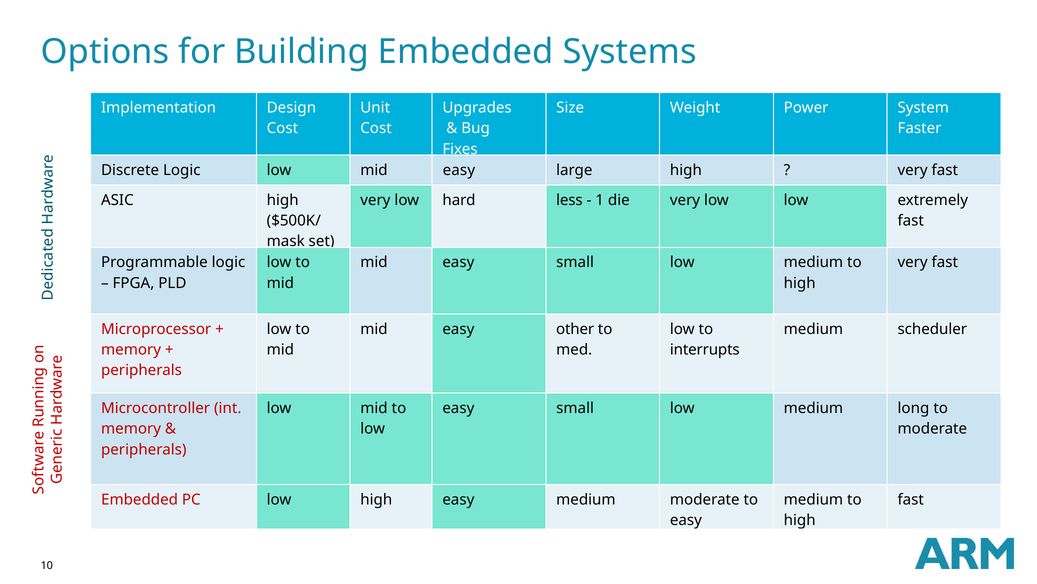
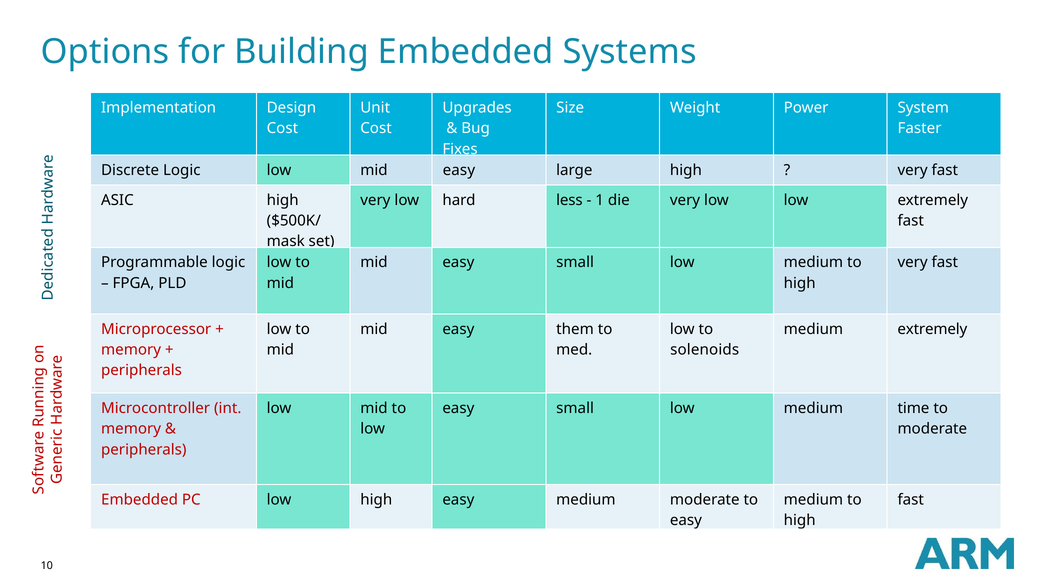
other: other -> them
medium scheduler: scheduler -> extremely
interrupts: interrupts -> solenoids
long: long -> time
